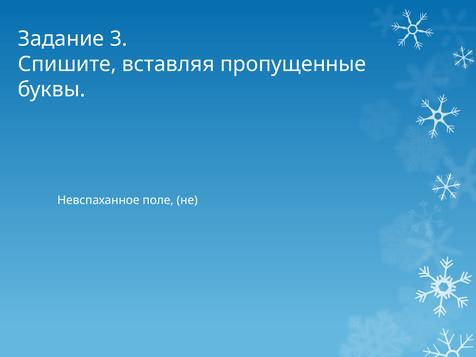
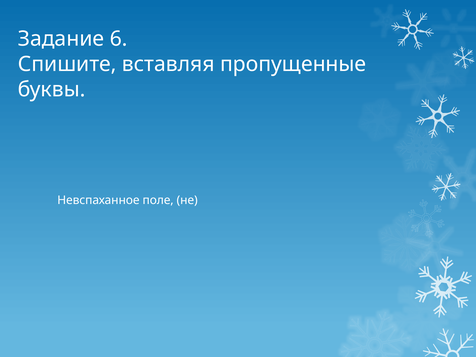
3: 3 -> 6
